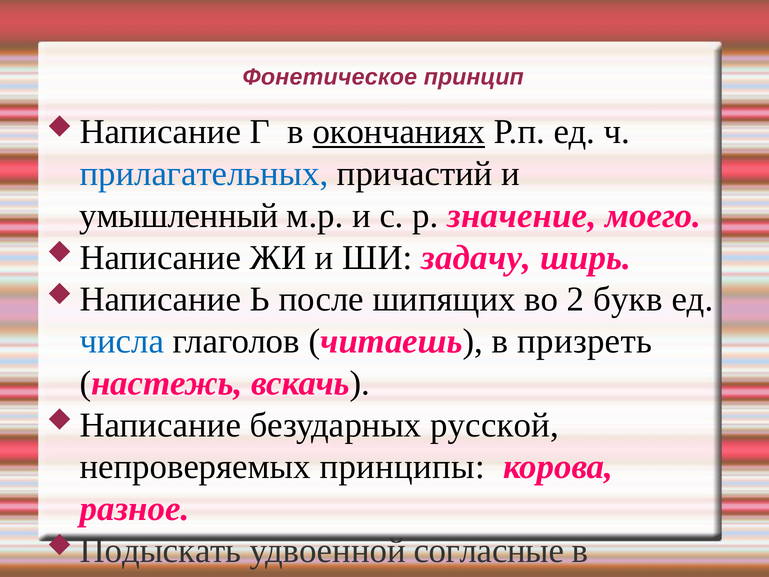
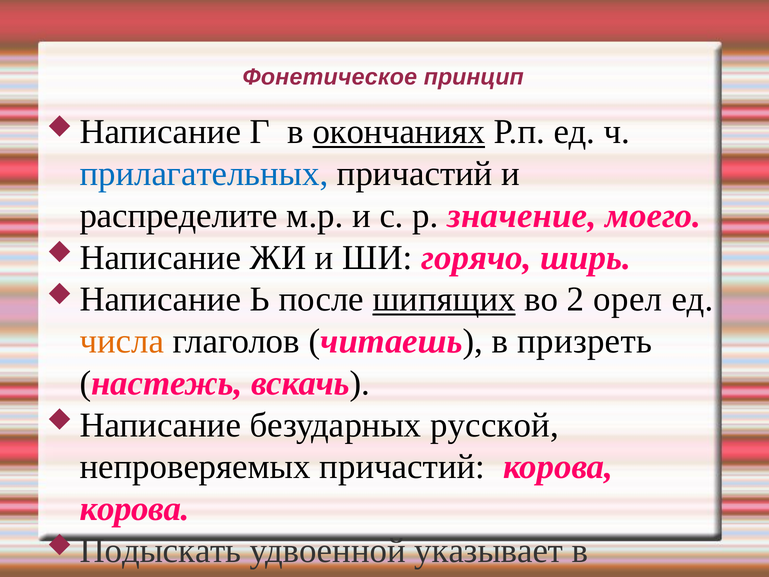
умышленный: умышленный -> распределите
задачу: задачу -> горячо
шипящих underline: none -> present
букв: букв -> орел
числа colour: blue -> orange
непроверяемых принципы: принципы -> причастий
разное at (134, 508): разное -> корова
согласные: согласные -> указывает
